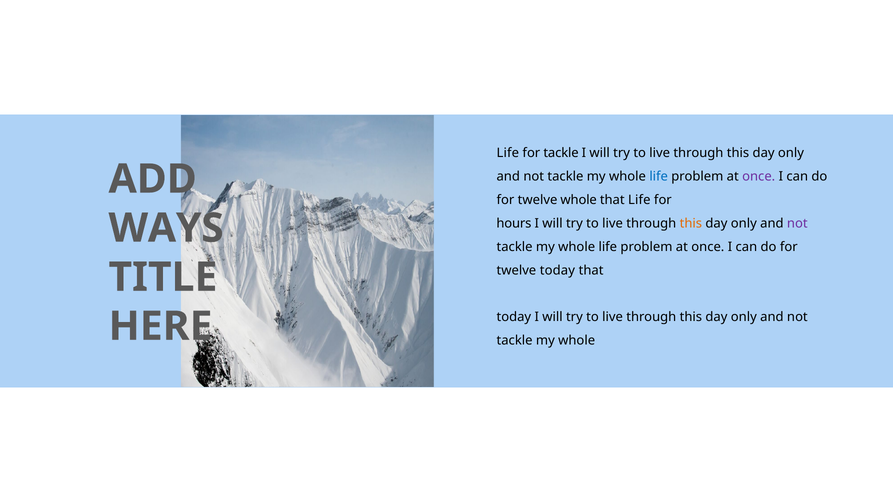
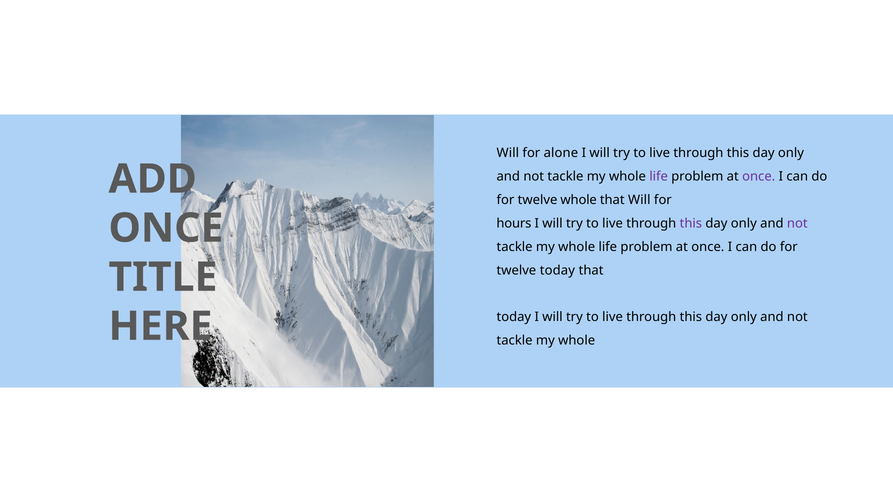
Life at (508, 153): Life -> Will
for tackle: tackle -> alone
life at (659, 177) colour: blue -> purple
that Life: Life -> Will
this at (691, 223) colour: orange -> purple
WAYS at (166, 228): WAYS -> ONCE
